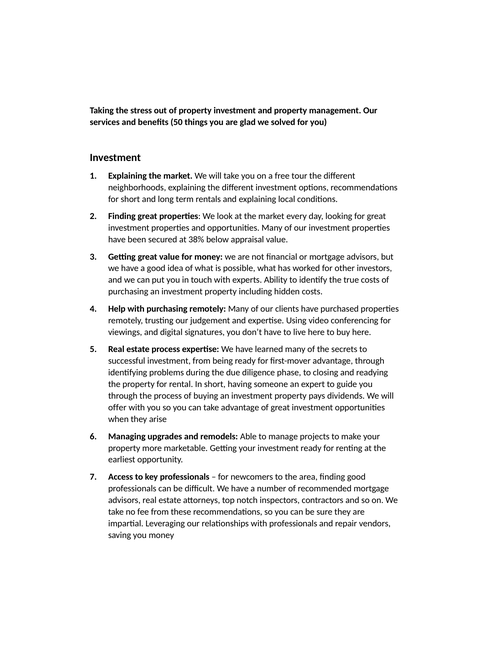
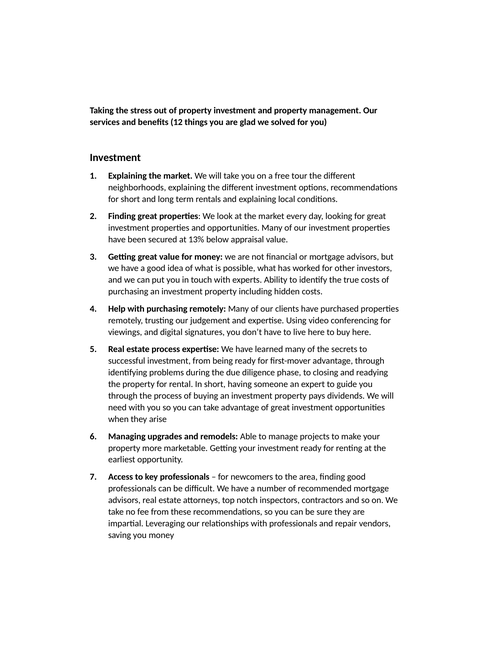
50: 50 -> 12
38%: 38% -> 13%
offer: offer -> need
